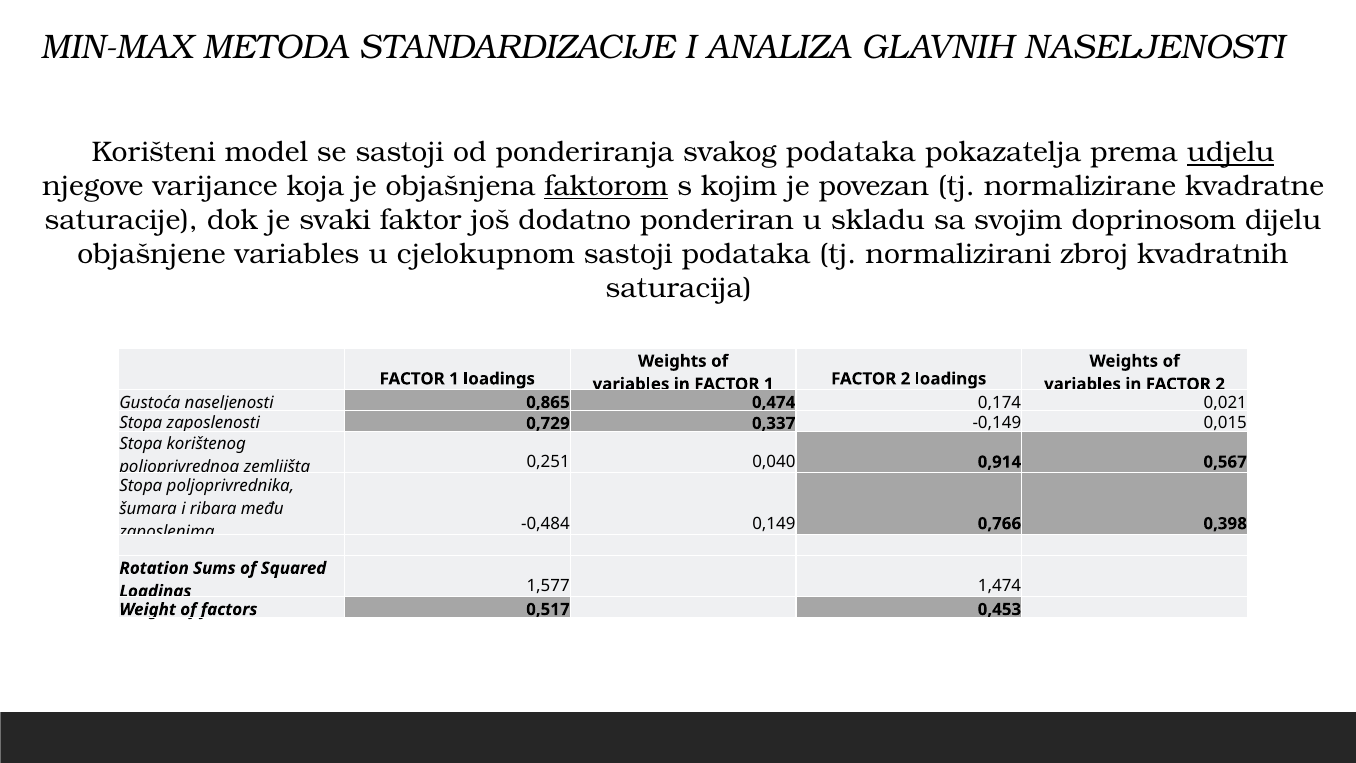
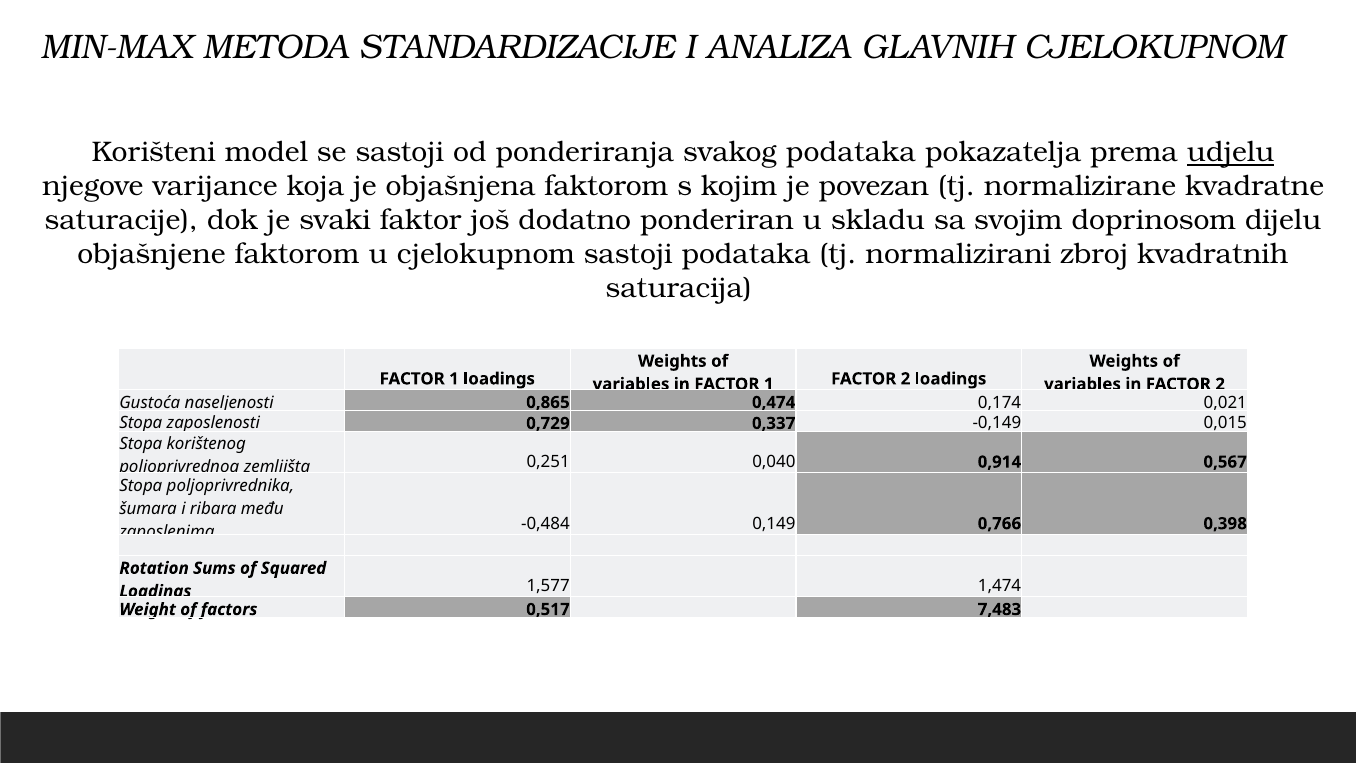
GLAVNIH NASELJENOSTI: NASELJENOSTI -> CJELOKUPNOM
faktorom at (606, 186) underline: present -> none
objašnjene variables: variables -> faktorom
0,453: 0,453 -> 7,483
